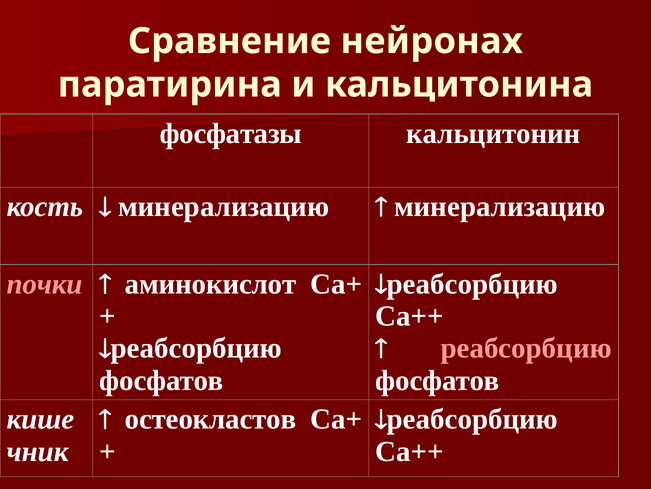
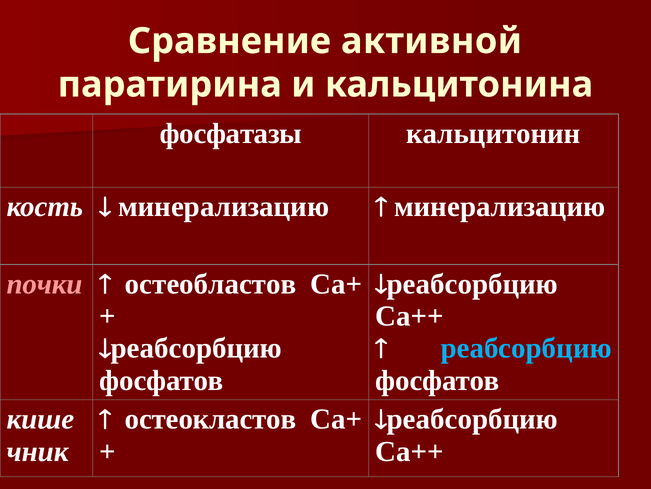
нейронах: нейронах -> активной
аминокислот: аминокислот -> остеобластов
реабсорбцию at (526, 348) colour: pink -> light blue
